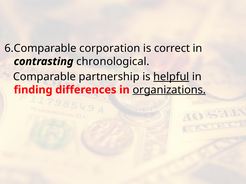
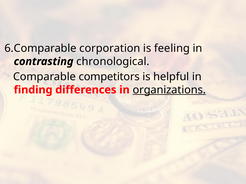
correct: correct -> feeling
partnership: partnership -> competitors
helpful underline: present -> none
